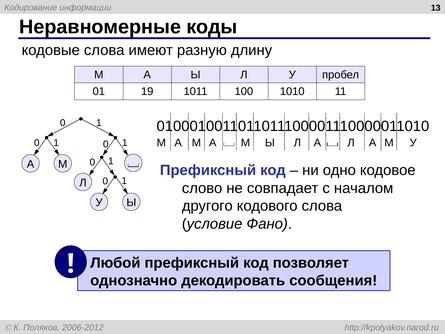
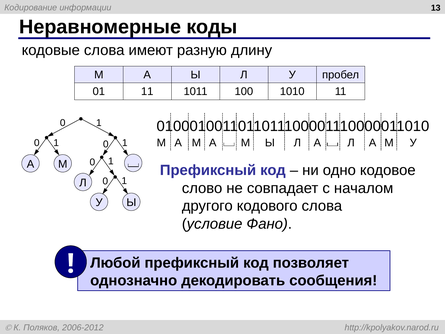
01 19: 19 -> 11
